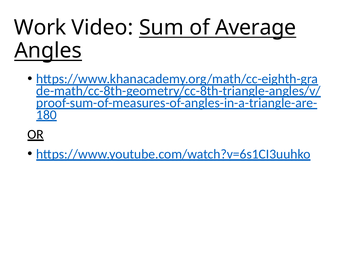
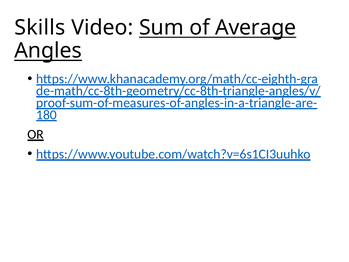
Work: Work -> Skills
